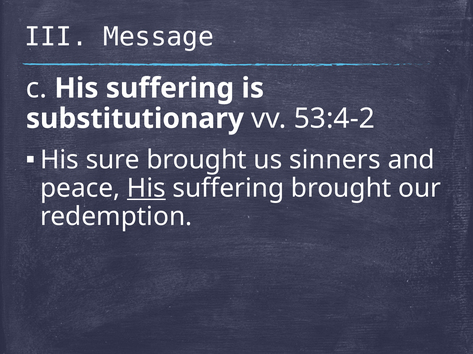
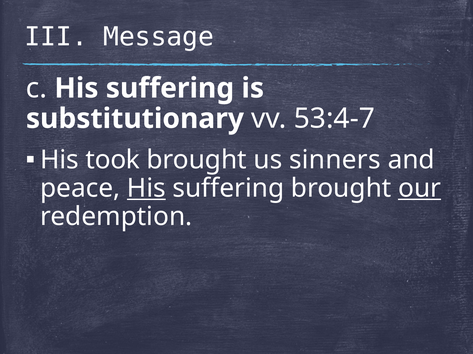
53:4-2: 53:4-2 -> 53:4-7
sure: sure -> took
our underline: none -> present
